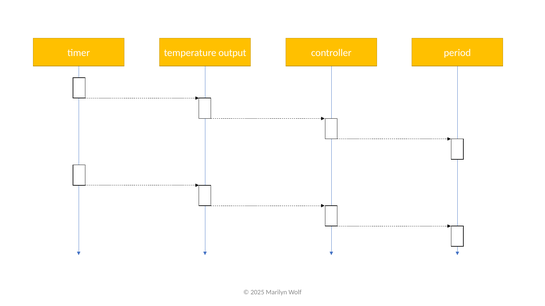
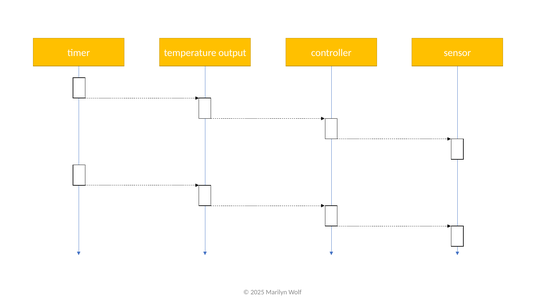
period: period -> sensor
